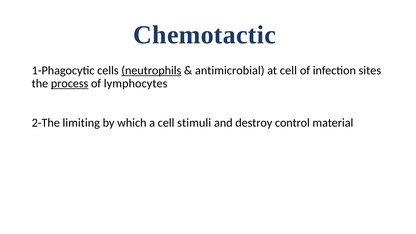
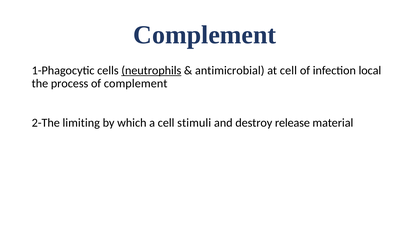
Chemotactic at (205, 35): Chemotactic -> Complement
sites: sites -> local
process underline: present -> none
of lymphocytes: lymphocytes -> complement
control: control -> release
